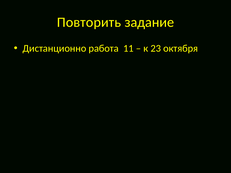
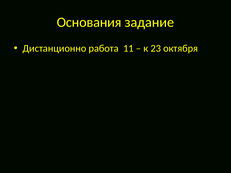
Повторить: Повторить -> Основания
